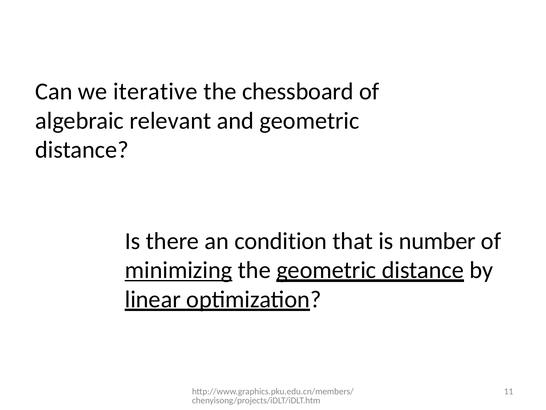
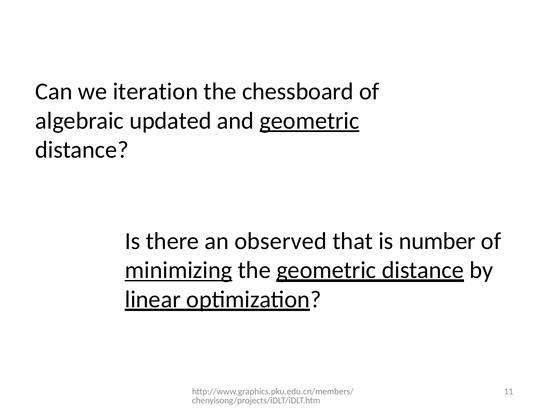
iterative: iterative -> iteration
relevant: relevant -> updated
geometric at (310, 121) underline: none -> present
condition: condition -> observed
